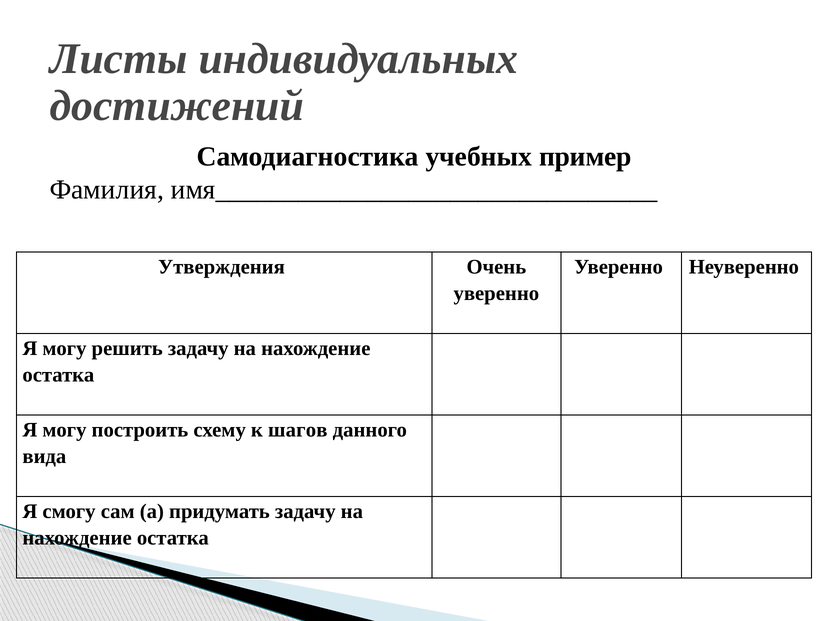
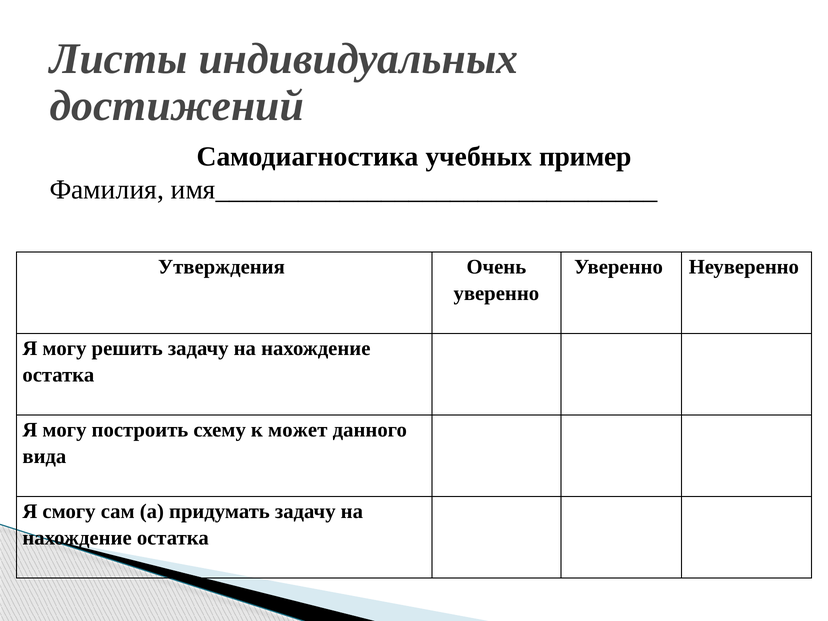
шагов: шагов -> может
